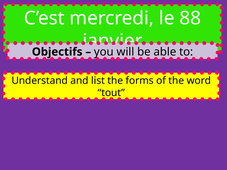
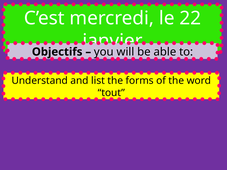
88: 88 -> 22
